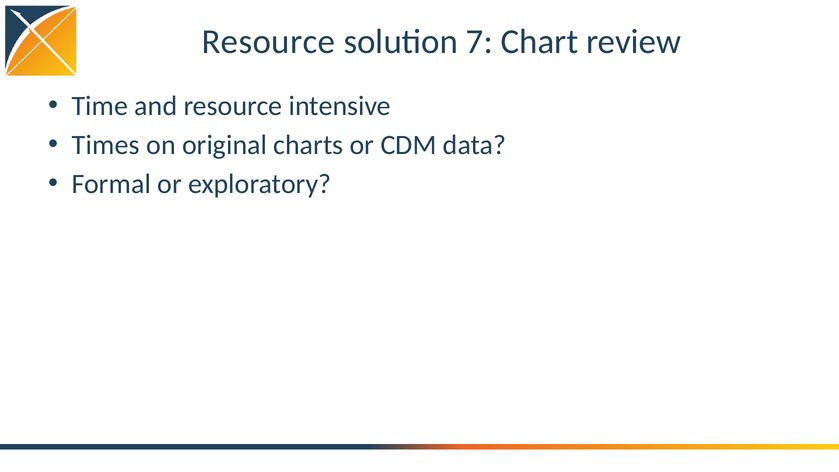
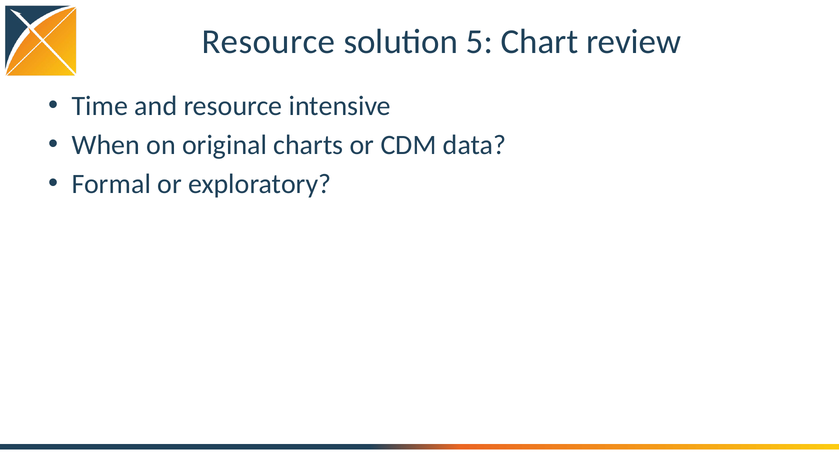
7: 7 -> 5
Times: Times -> When
